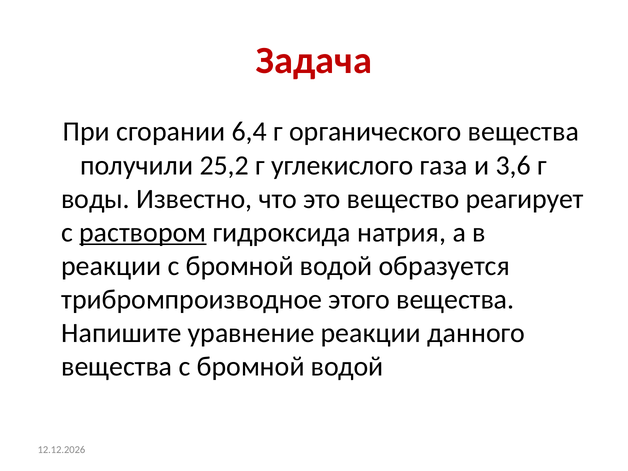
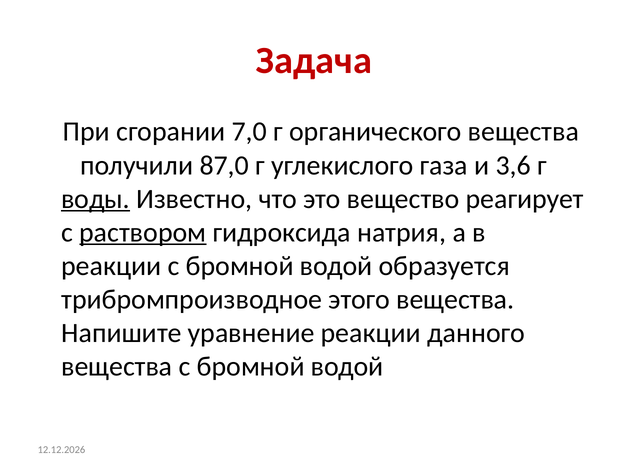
6,4: 6,4 -> 7,0
25,2: 25,2 -> 87,0
воды underline: none -> present
